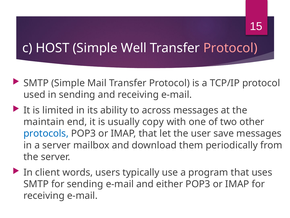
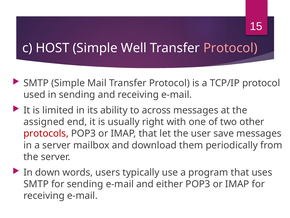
maintain: maintain -> assigned
copy: copy -> right
protocols colour: blue -> red
client: client -> down
